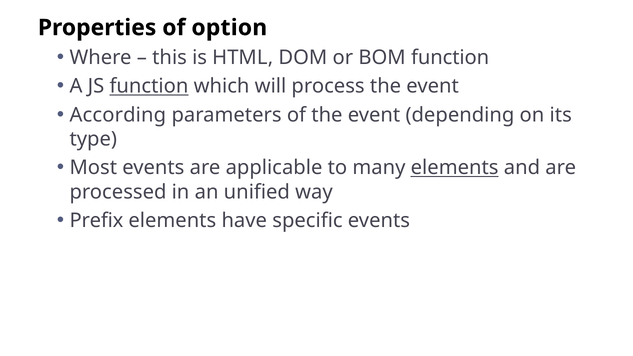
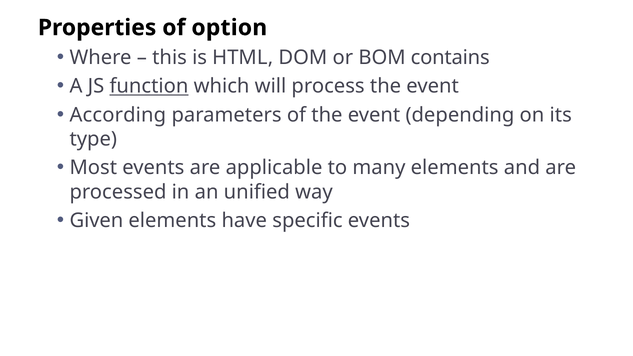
BOM function: function -> contains
elements at (455, 168) underline: present -> none
Prefix: Prefix -> Given
